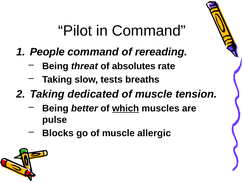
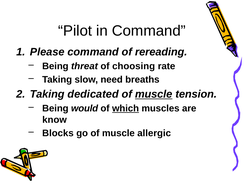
People: People -> Please
absolutes: absolutes -> choosing
tests: tests -> need
muscle at (154, 94) underline: none -> present
better: better -> would
pulse: pulse -> know
